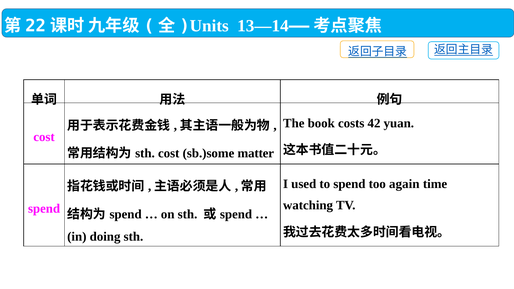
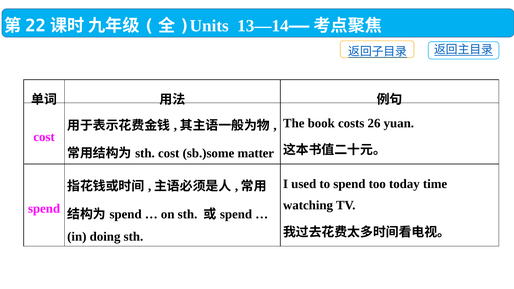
42: 42 -> 26
again: again -> today
